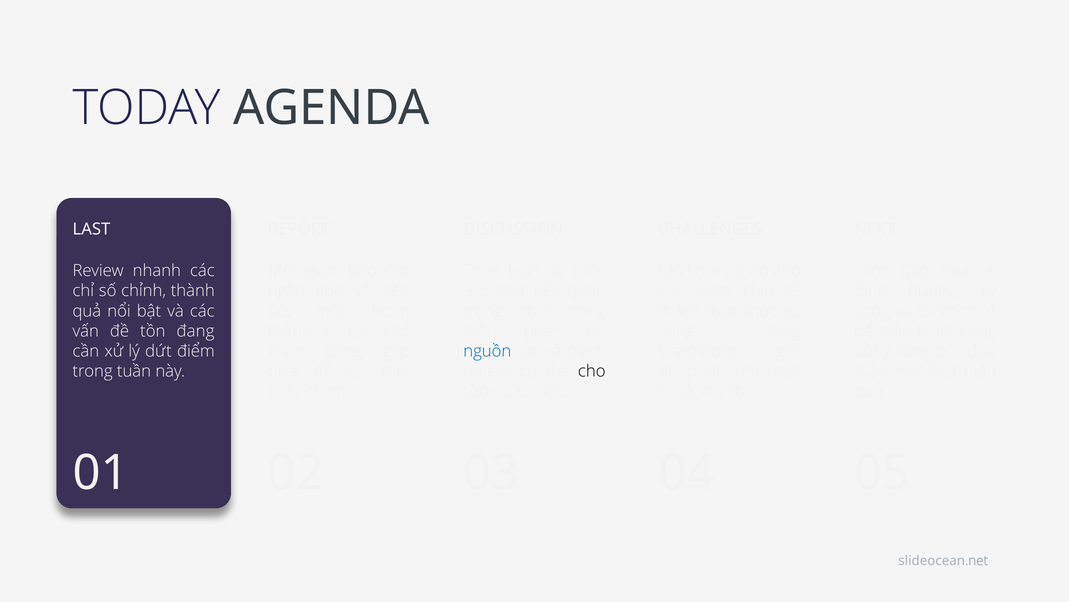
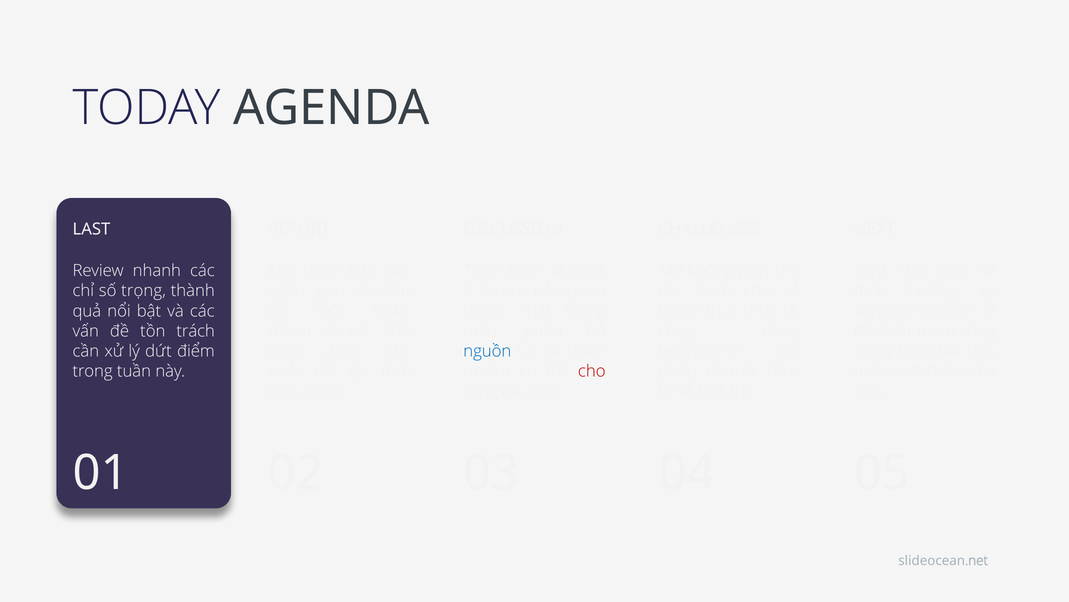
số chỉnh: chỉnh -> trọng
tồn đang: đang -> trách
cho at (592, 371) colour: black -> red
